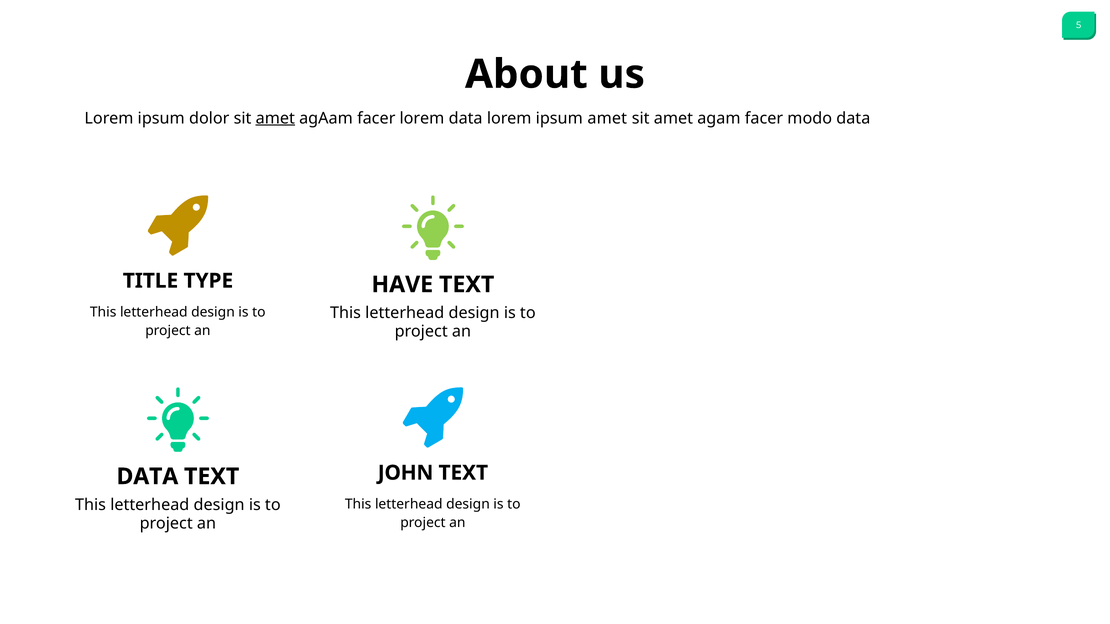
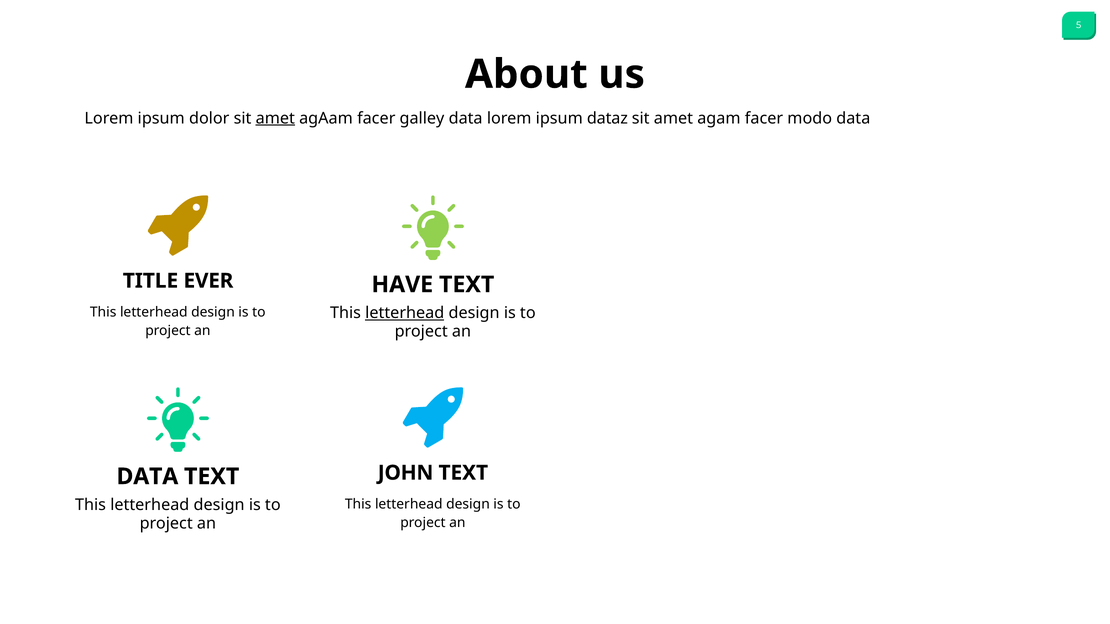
facer lorem: lorem -> galley
ipsum amet: amet -> dataz
TYPE: TYPE -> EVER
letterhead at (405, 313) underline: none -> present
